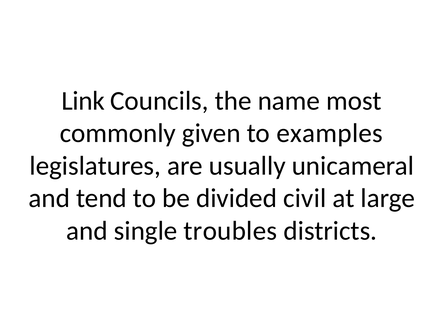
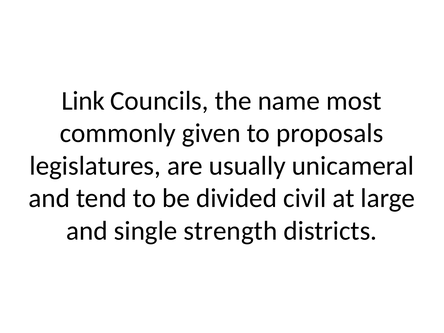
examples: examples -> proposals
troubles: troubles -> strength
